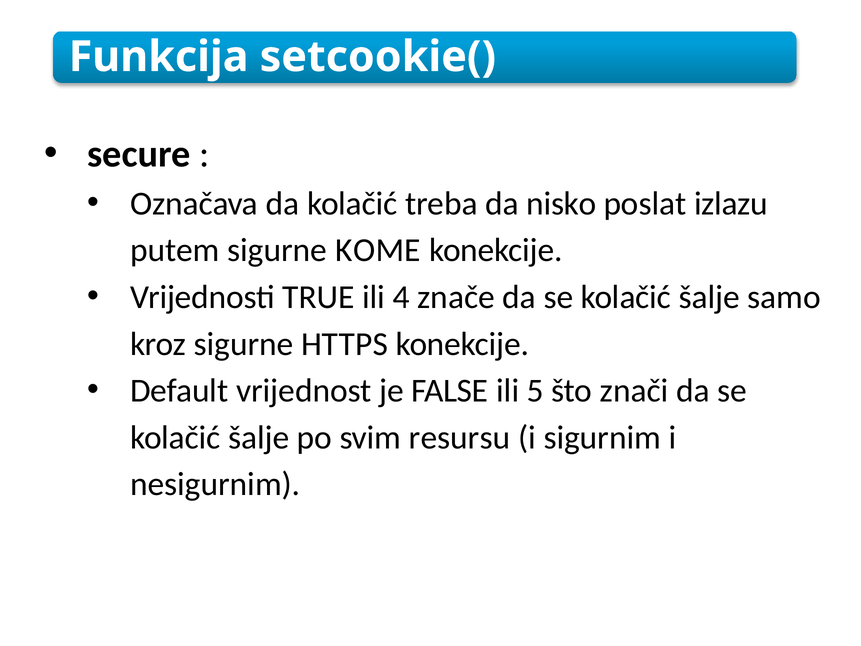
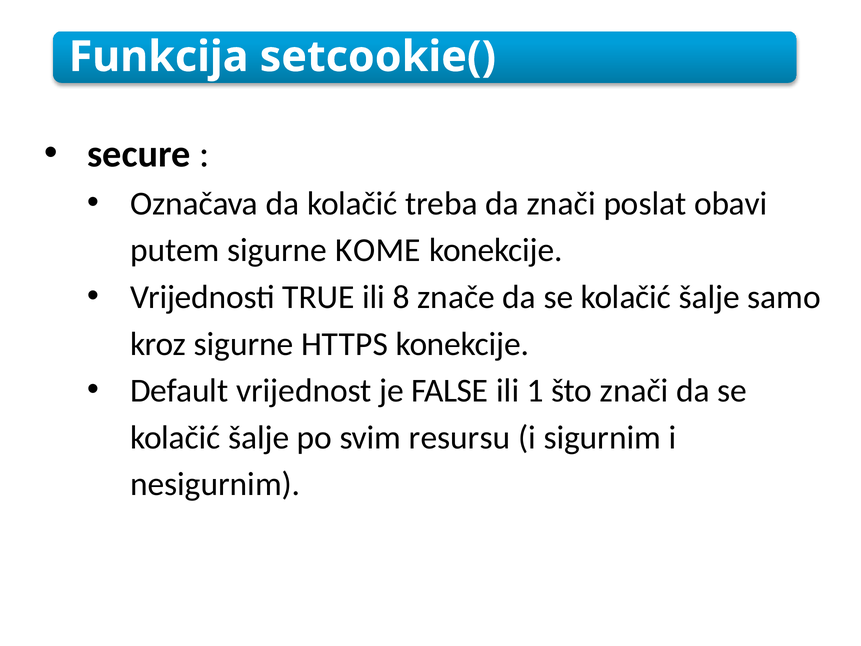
da nisko: nisko -> znači
izlazu: izlazu -> obavi
4: 4 -> 8
5: 5 -> 1
